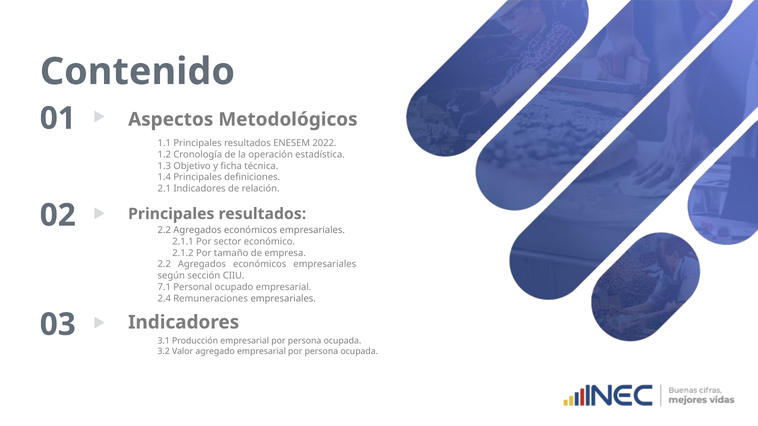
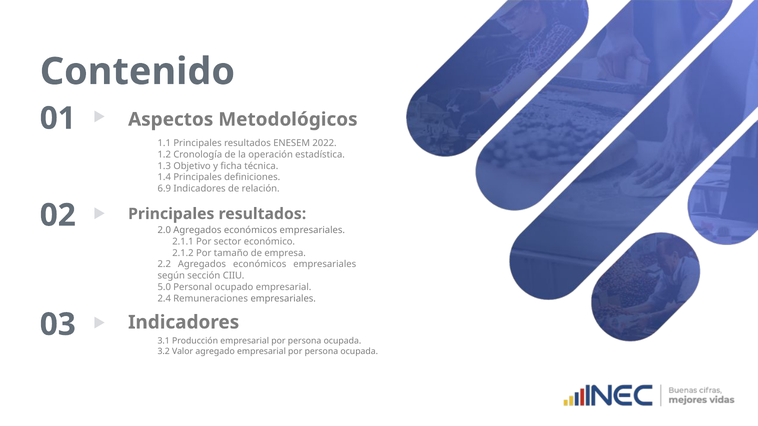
2.1: 2.1 -> 6.9
2.2 at (164, 230): 2.2 -> 2.0
7.1: 7.1 -> 5.0
